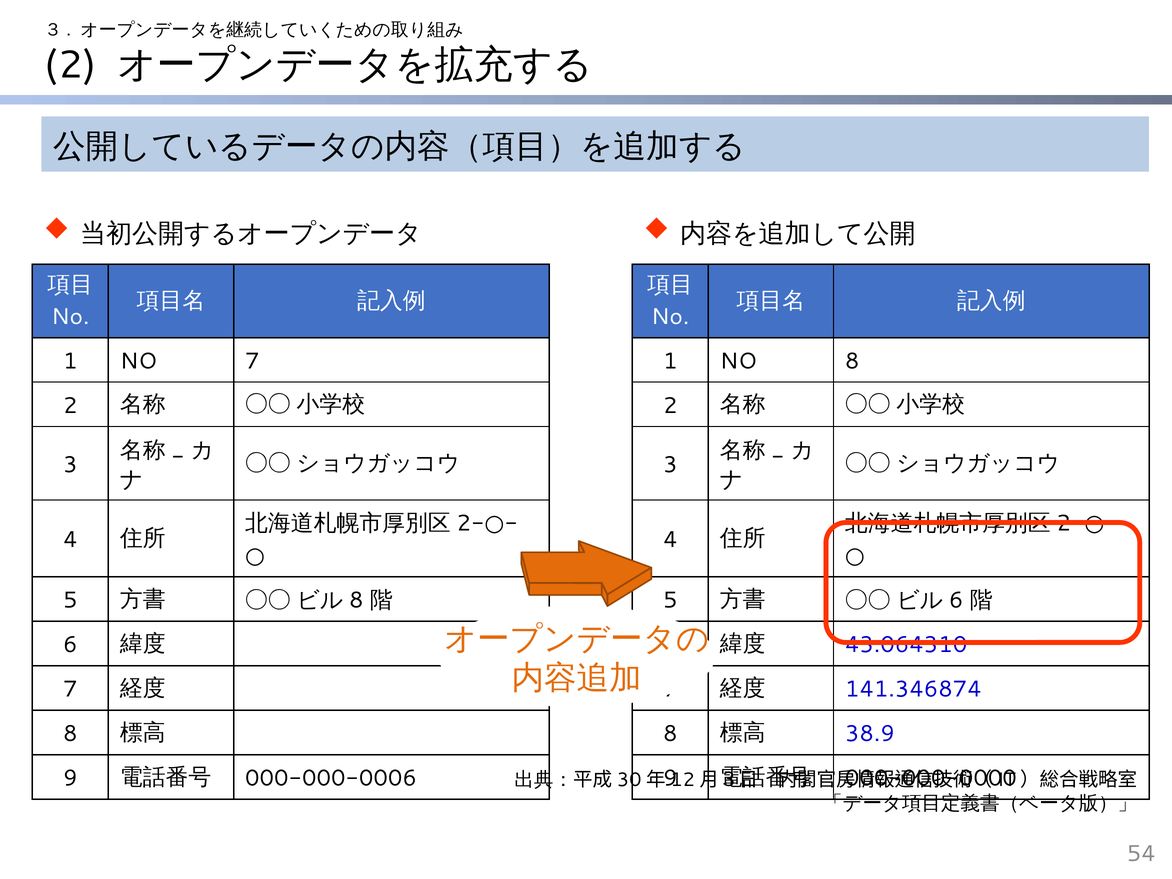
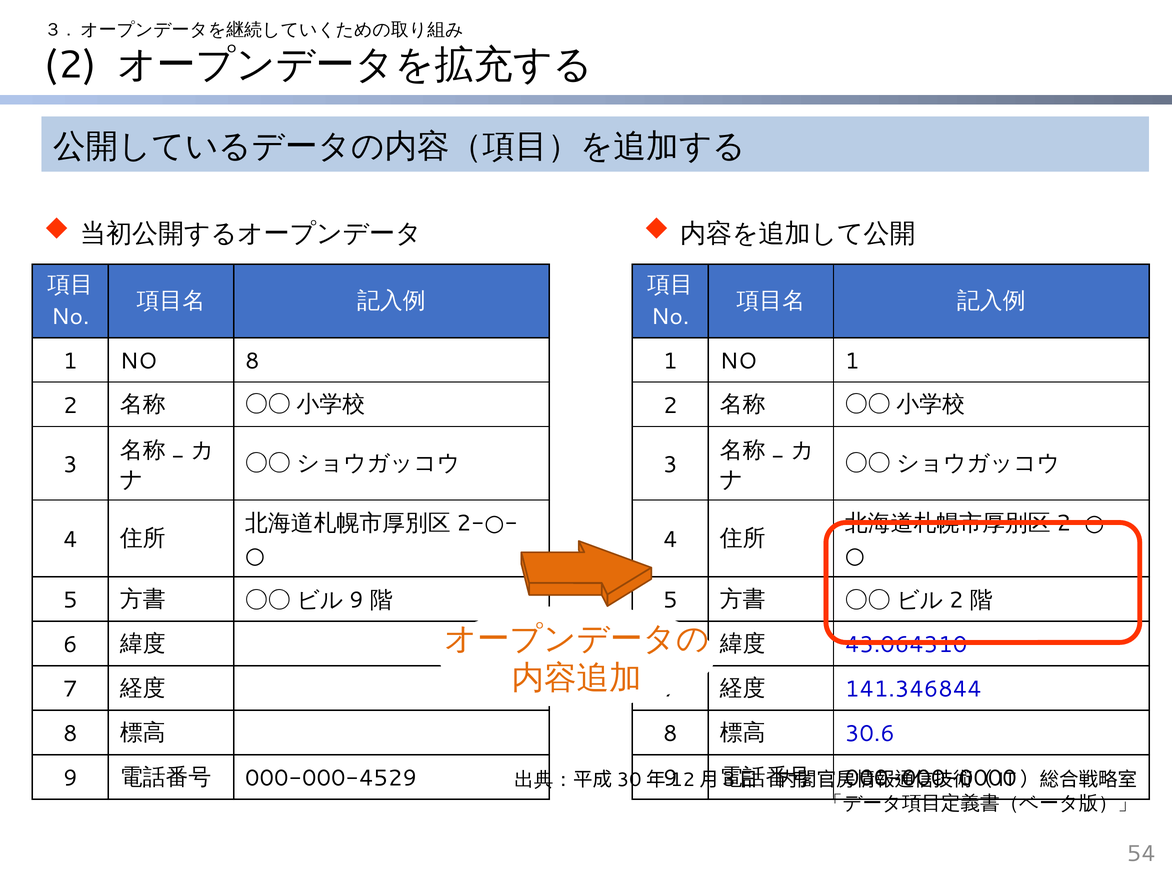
NO 7: 7 -> 8
NO 8: 8 -> 1
8 at (356, 600): 8 -> 9
6 at (956, 600): 6 -> 2
141.346874: 141.346874 -> 141.346844
38.9: 38.9 -> 30.6
000-000-0006: 000-000-0006 -> 000-000-4529
